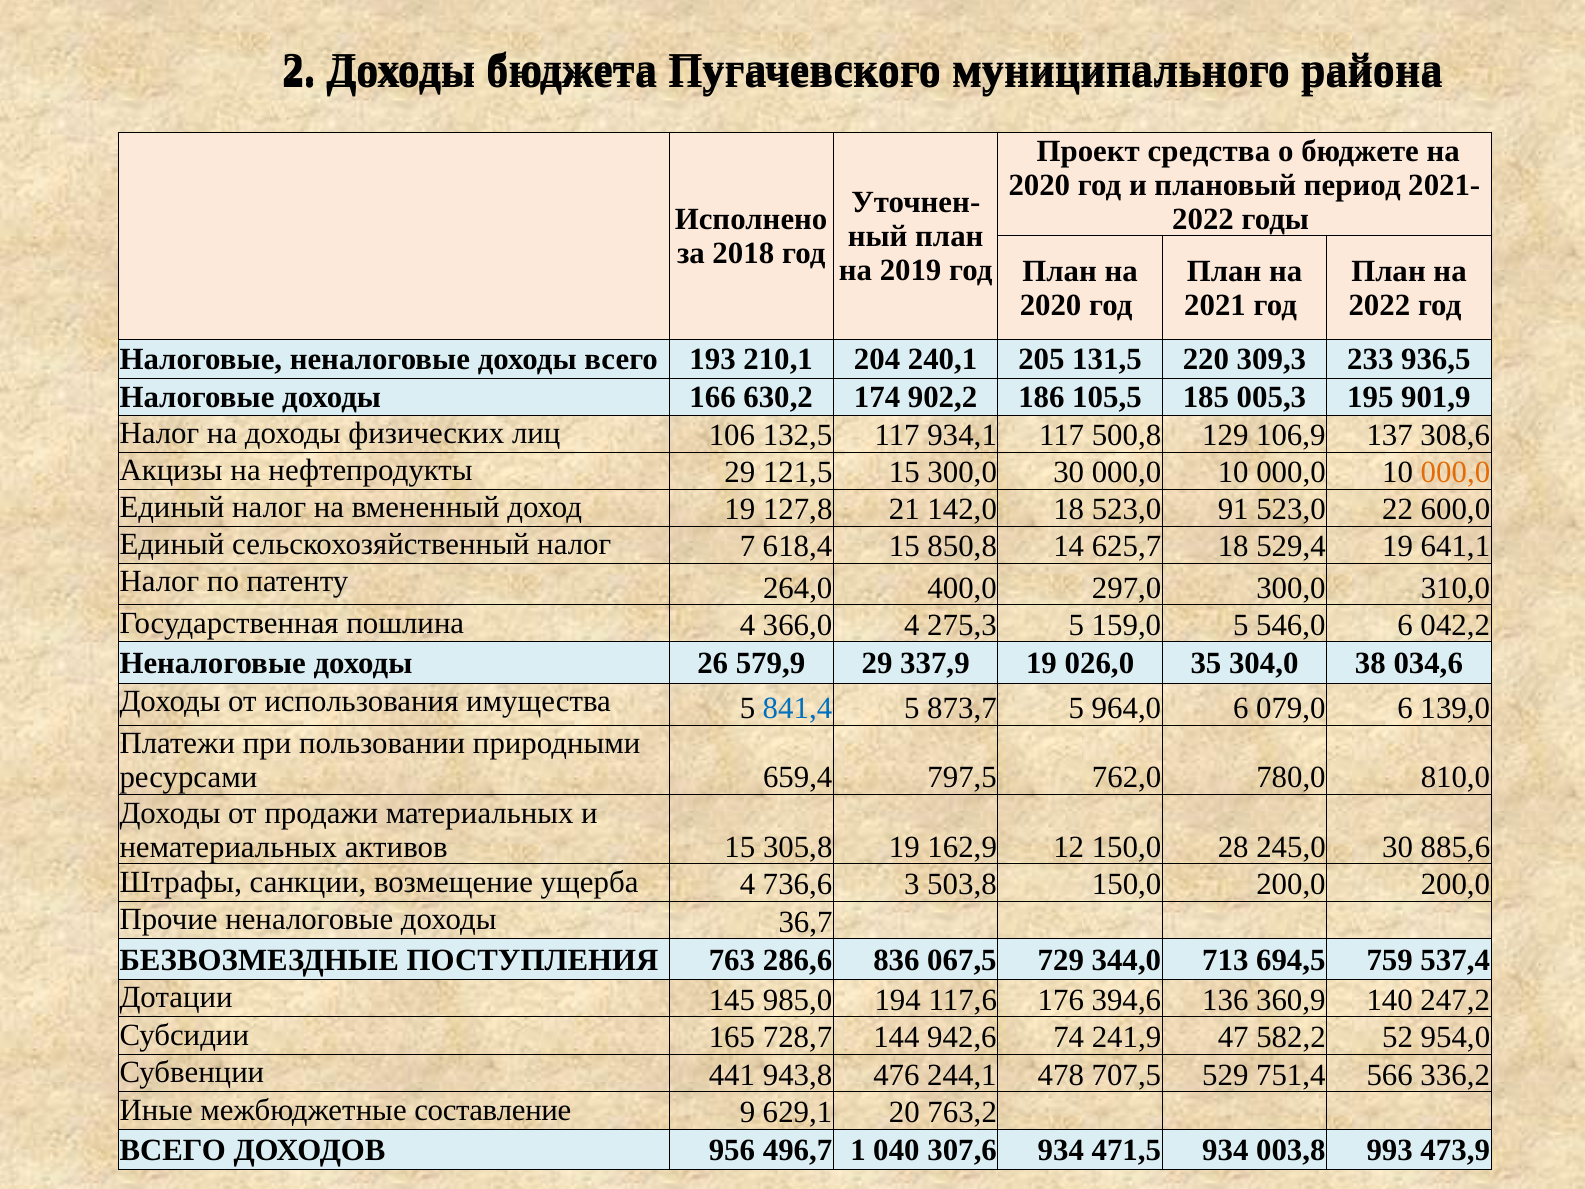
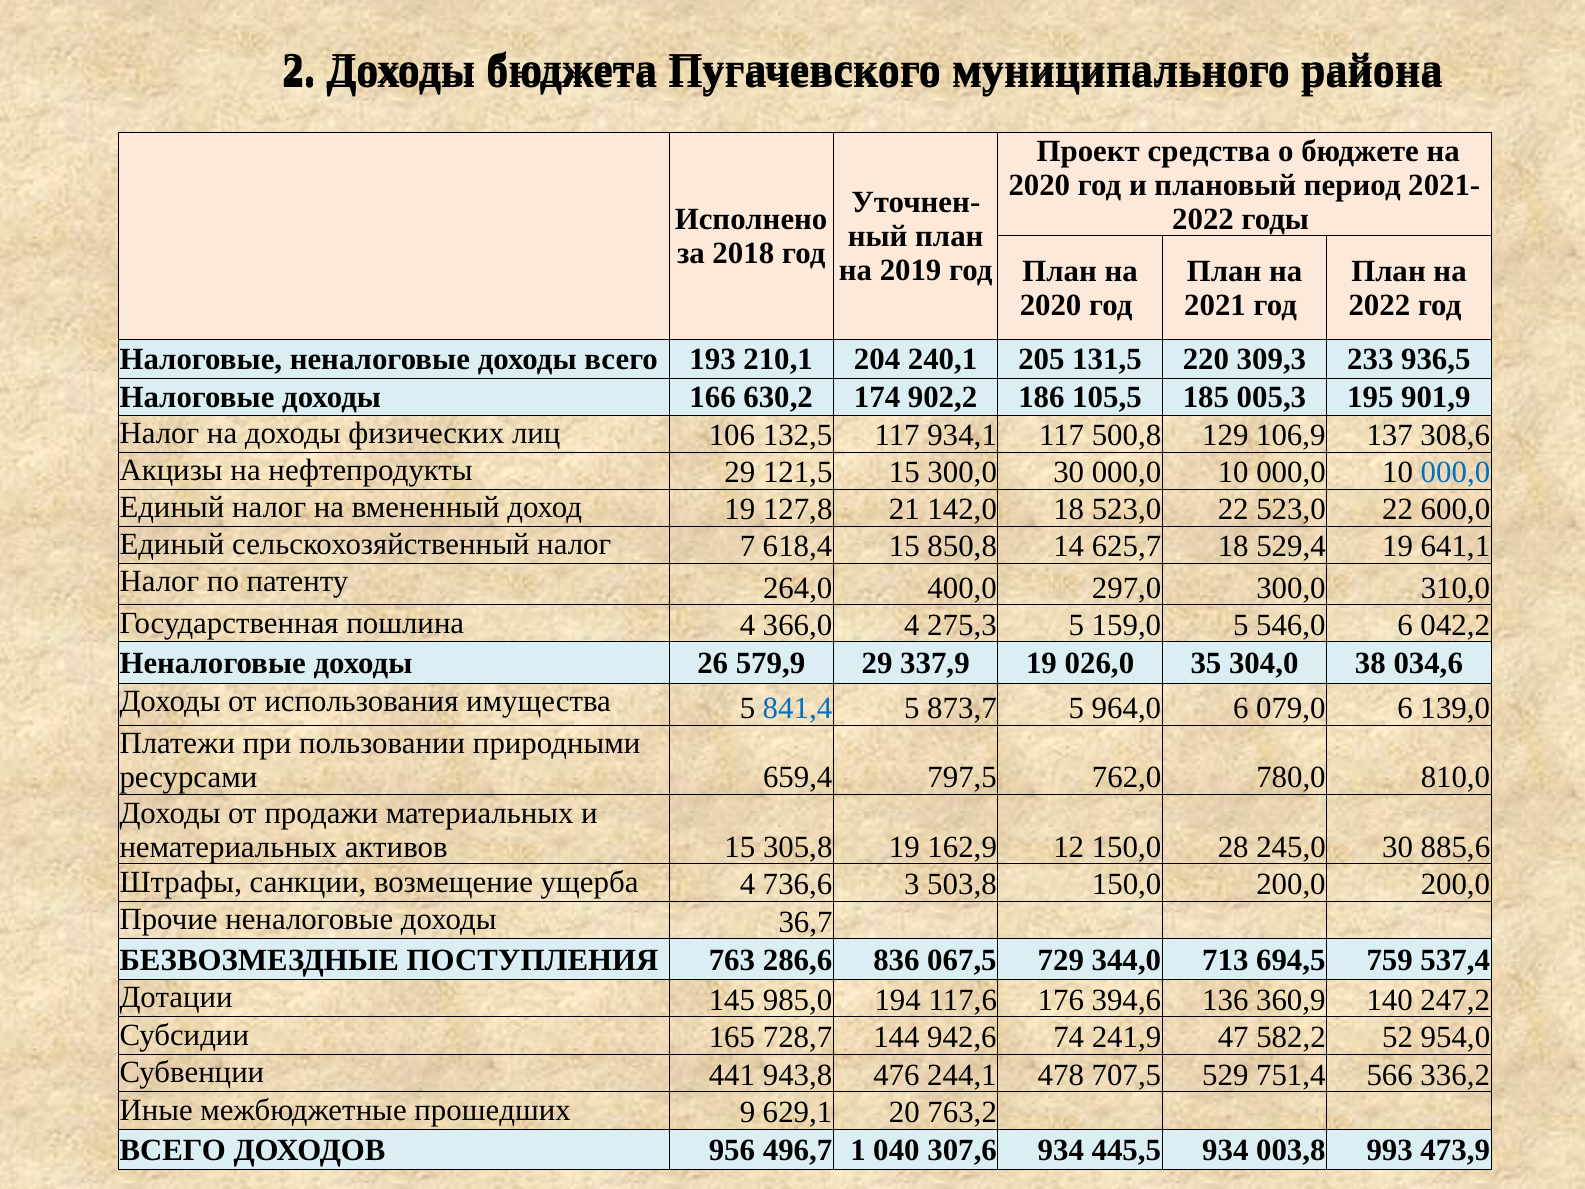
000,0 at (1455, 472) colour: orange -> blue
18 523,0 91: 91 -> 22
составление: составление -> прошедших
471,5: 471,5 -> 445,5
